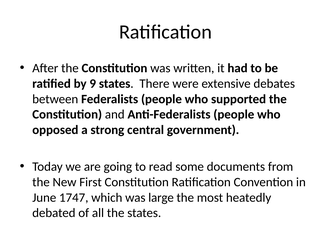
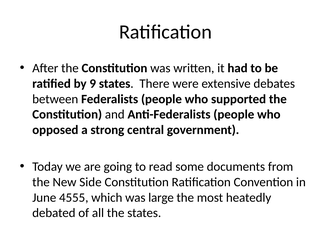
First: First -> Side
1747: 1747 -> 4555
